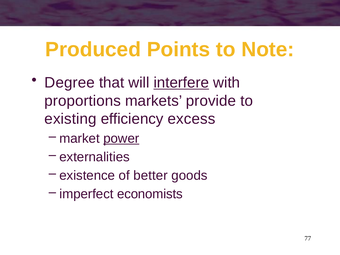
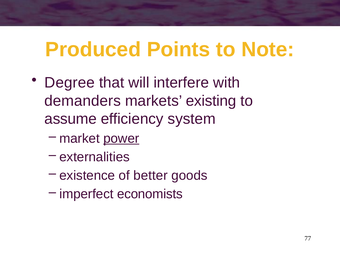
interfere underline: present -> none
proportions: proportions -> demanders
provide: provide -> existing
existing: existing -> assume
excess: excess -> system
